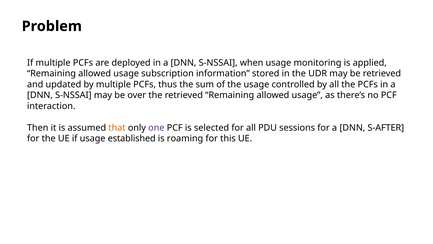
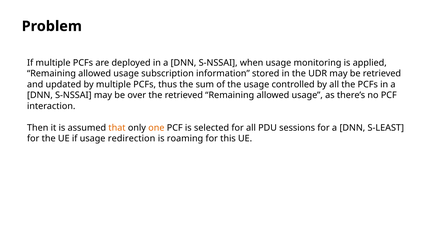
one colour: purple -> orange
S-AFTER: S-AFTER -> S-LEAST
established: established -> redirection
